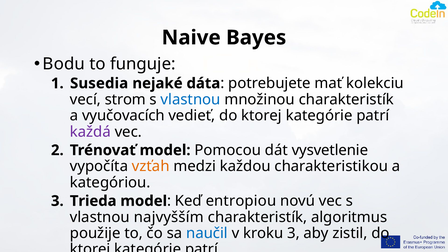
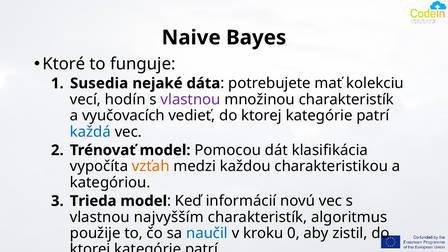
Bodu: Bodu -> Ktoré
strom: strom -> hodín
vlastnou at (191, 99) colour: blue -> purple
každá colour: purple -> blue
vysvetlenie: vysvetlenie -> klasifikácia
entropiou: entropiou -> informácií
kroku 3: 3 -> 0
